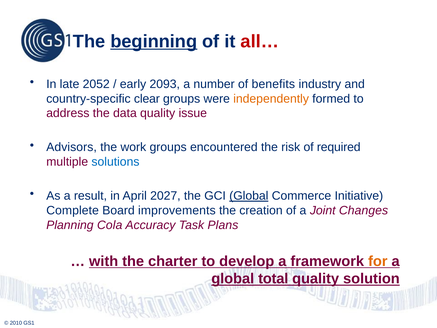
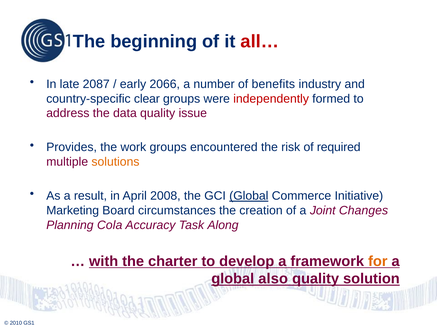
beginning underline: present -> none
2052: 2052 -> 2087
2093: 2093 -> 2066
independently colour: orange -> red
Advisors: Advisors -> Provides
solutions colour: blue -> orange
2027: 2027 -> 2008
Complete: Complete -> Marketing
improvements: improvements -> circumstances
Plans: Plans -> Along
total: total -> also
